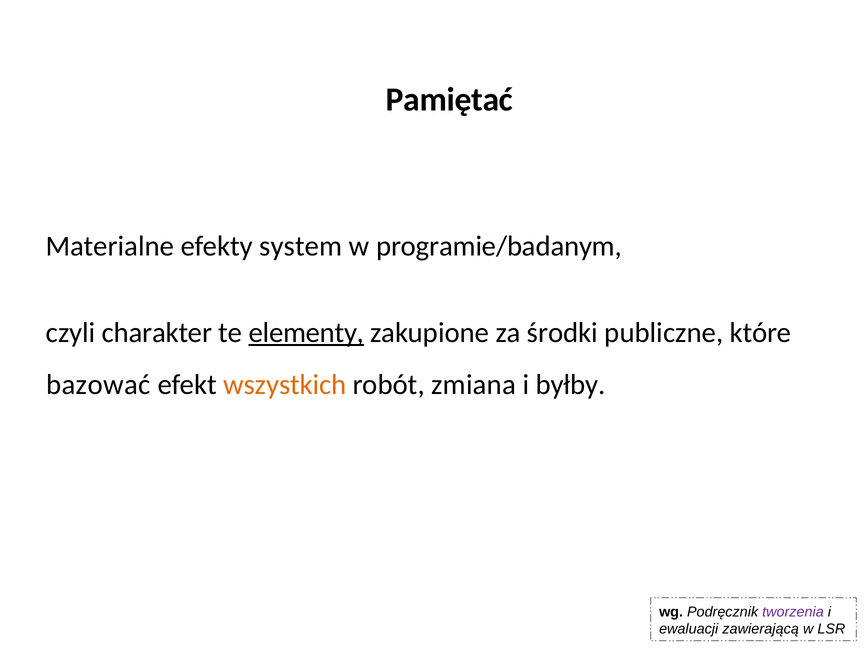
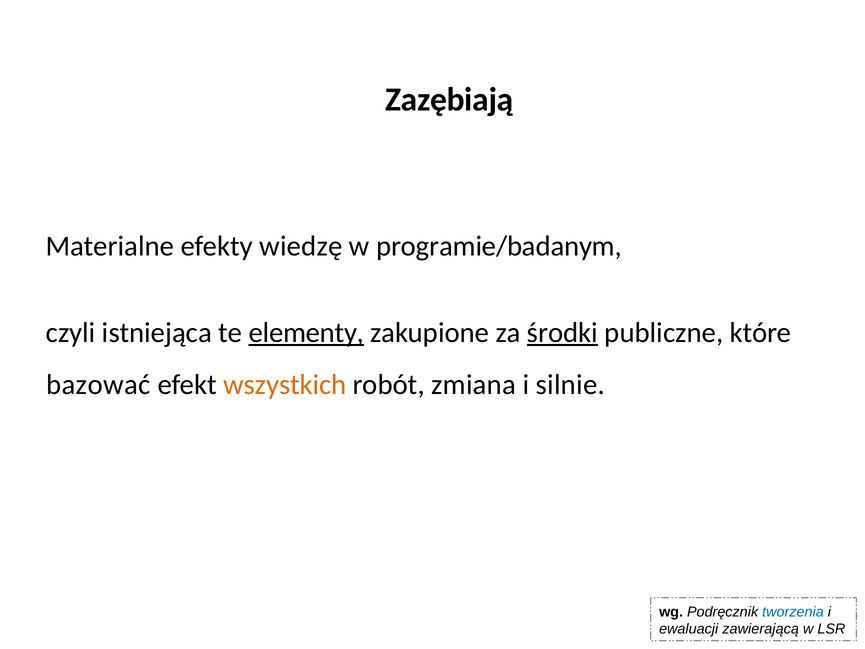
Pamiętać: Pamiętać -> Zazębiają
system: system -> wiedzę
charakter: charakter -> istniejąca
środki underline: none -> present
byłby: byłby -> silnie
tworzenia colour: purple -> blue
